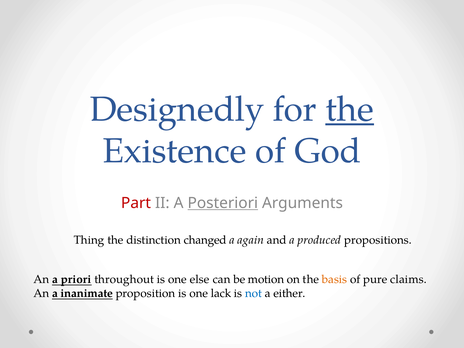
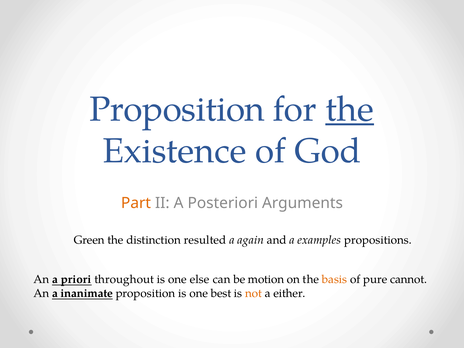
Designedly at (177, 109): Designedly -> Proposition
Part colour: red -> orange
Posteriori underline: present -> none
Thing: Thing -> Green
changed: changed -> resulted
produced: produced -> examples
claims: claims -> cannot
lack: lack -> best
not colour: blue -> orange
